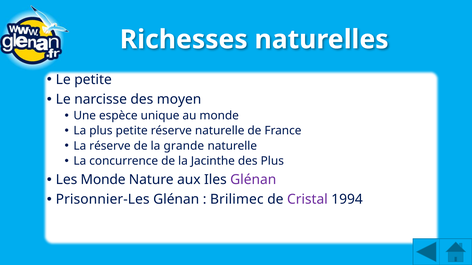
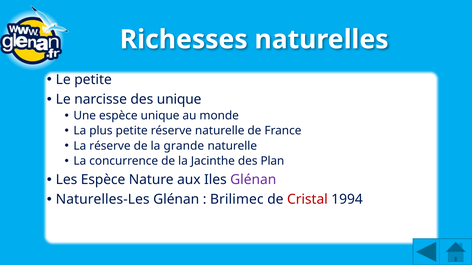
des moyen: moyen -> unique
des Plus: Plus -> Plan
Les Monde: Monde -> Espèce
Prisonnier-Les: Prisonnier-Les -> Naturelles-Les
Cristal colour: purple -> red
